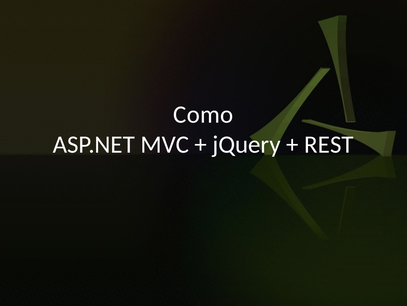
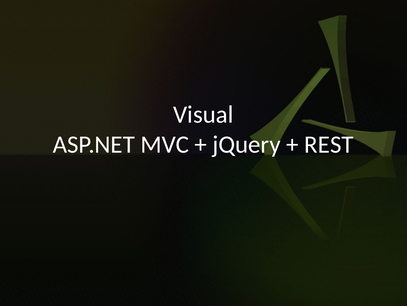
Como: Como -> Visual
